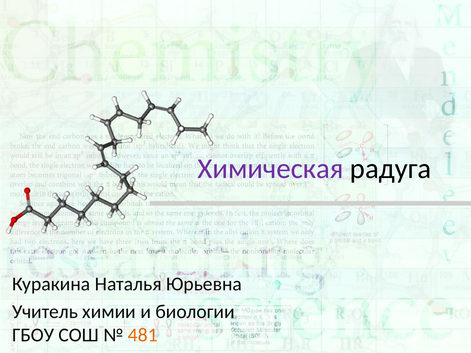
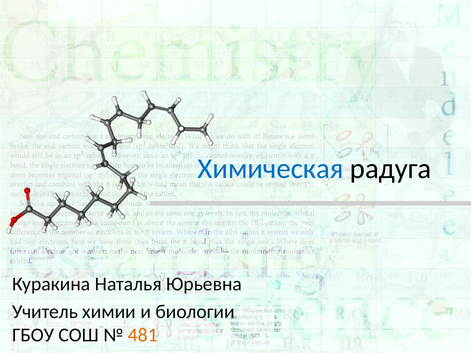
Химическая colour: purple -> blue
